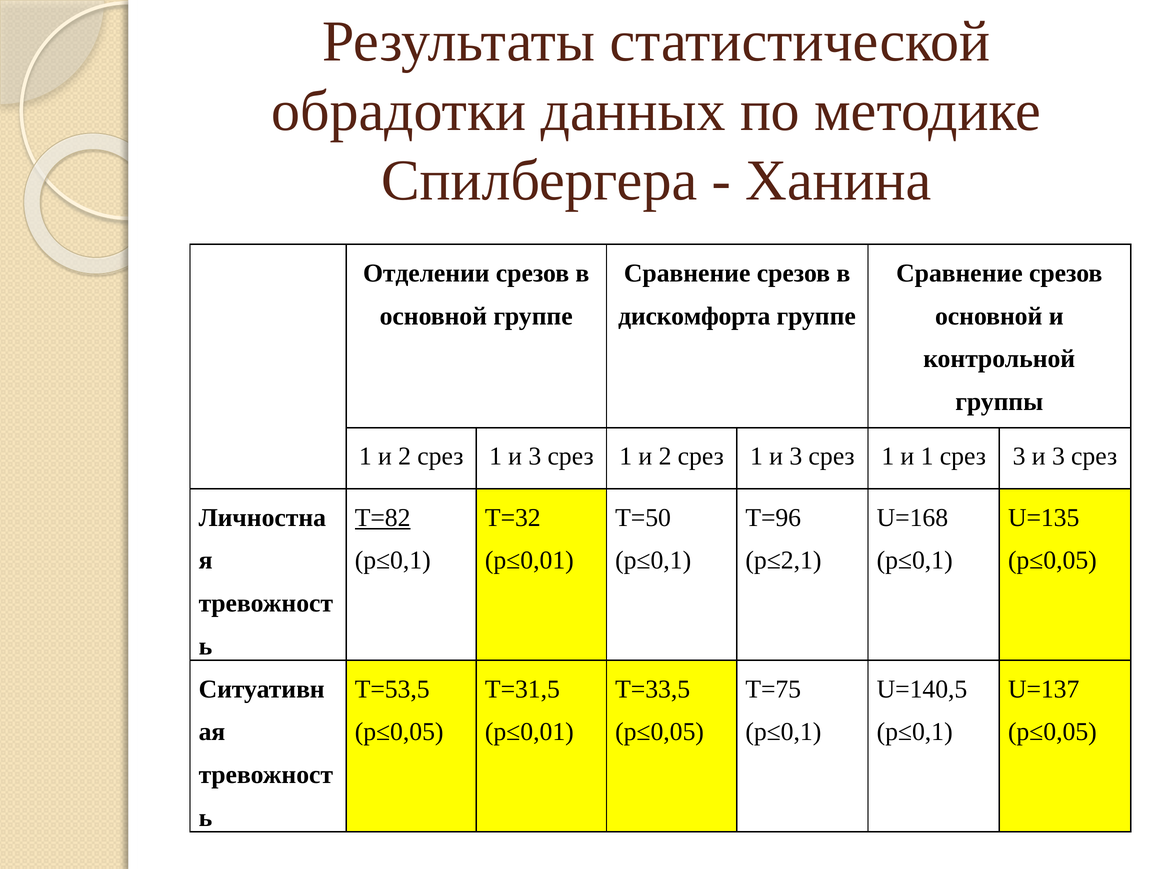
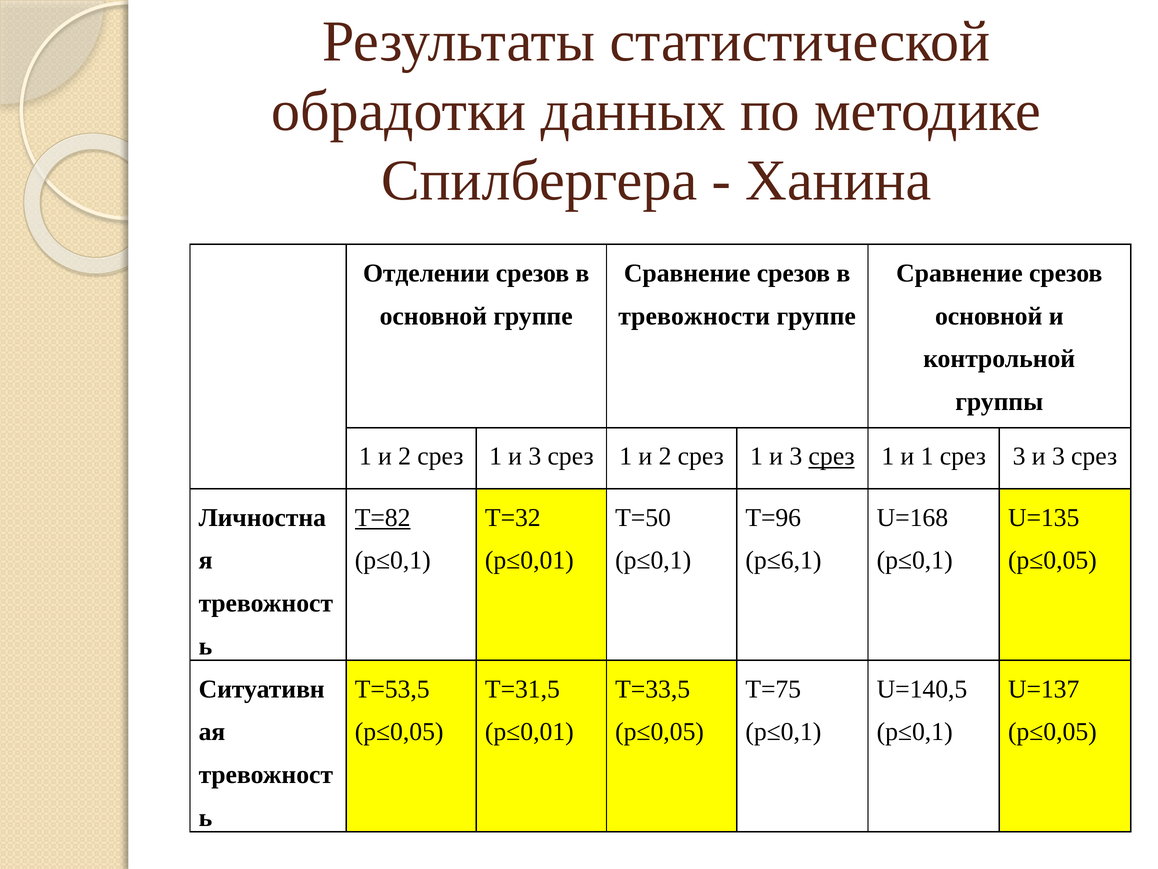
дискомфорта: дискомфорта -> тревожности
срез at (832, 456) underline: none -> present
р≤2,1: р≤2,1 -> р≤6,1
